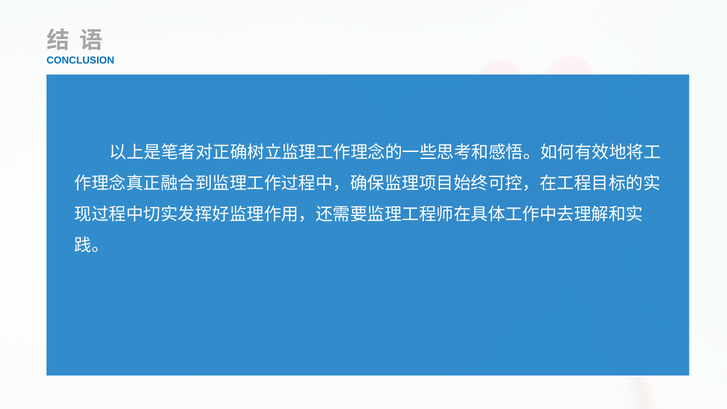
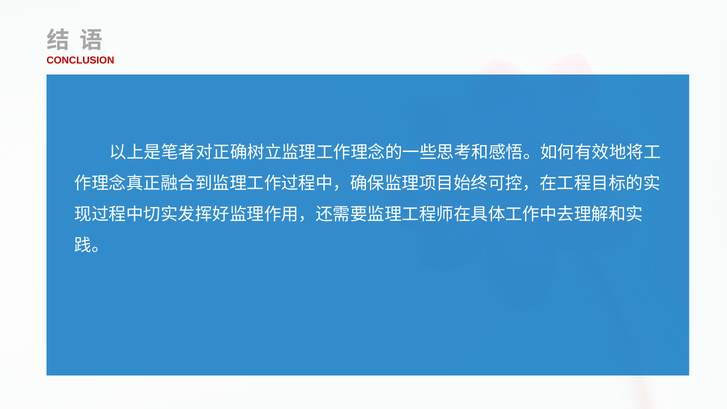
CONCLUSION colour: blue -> red
